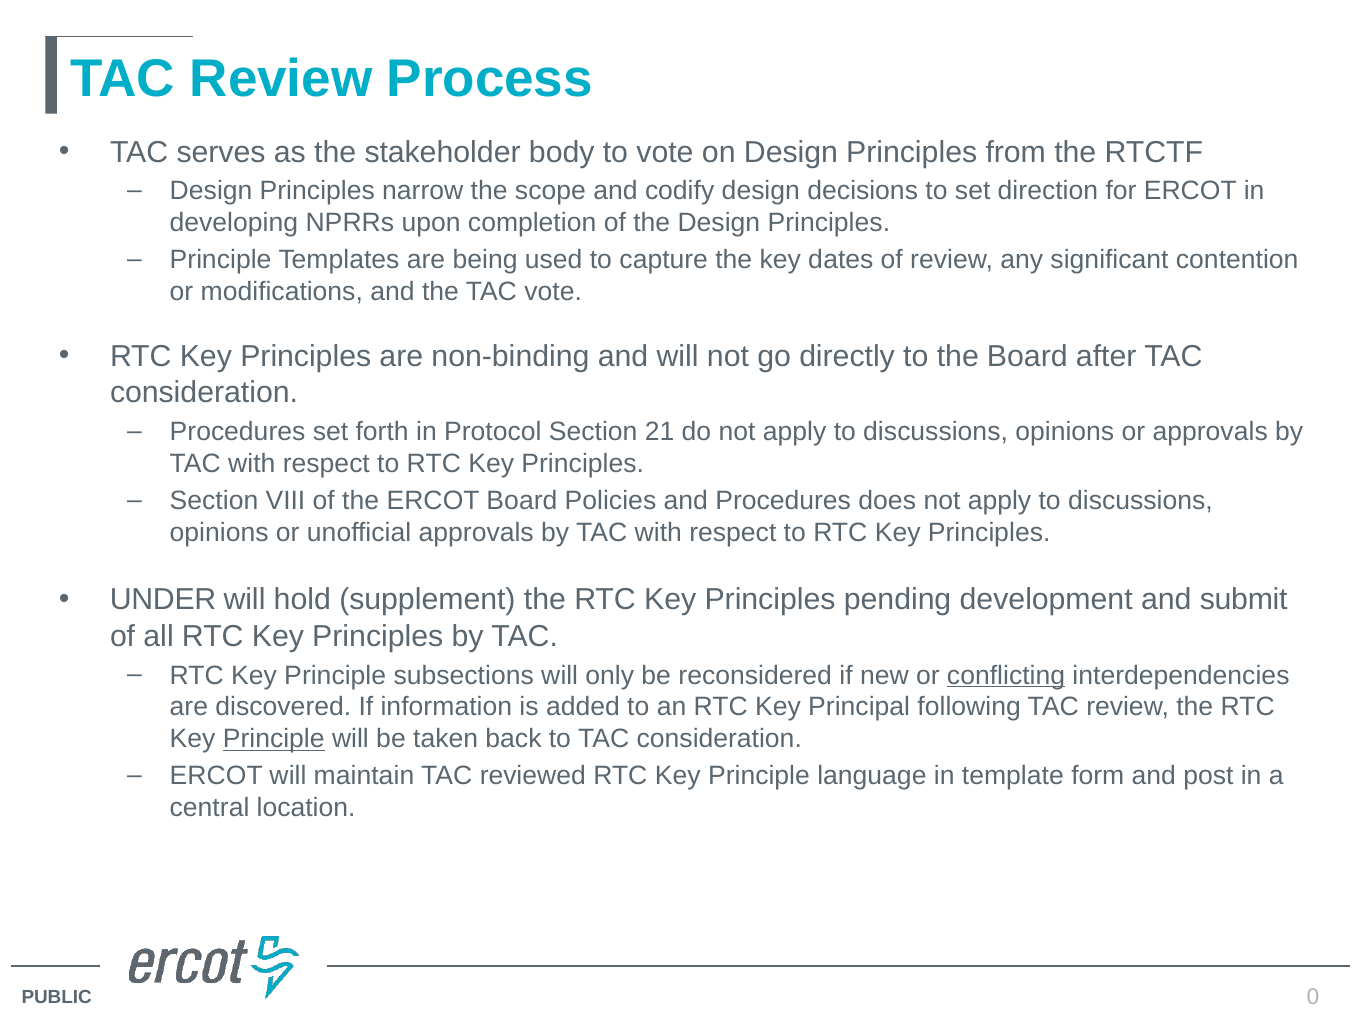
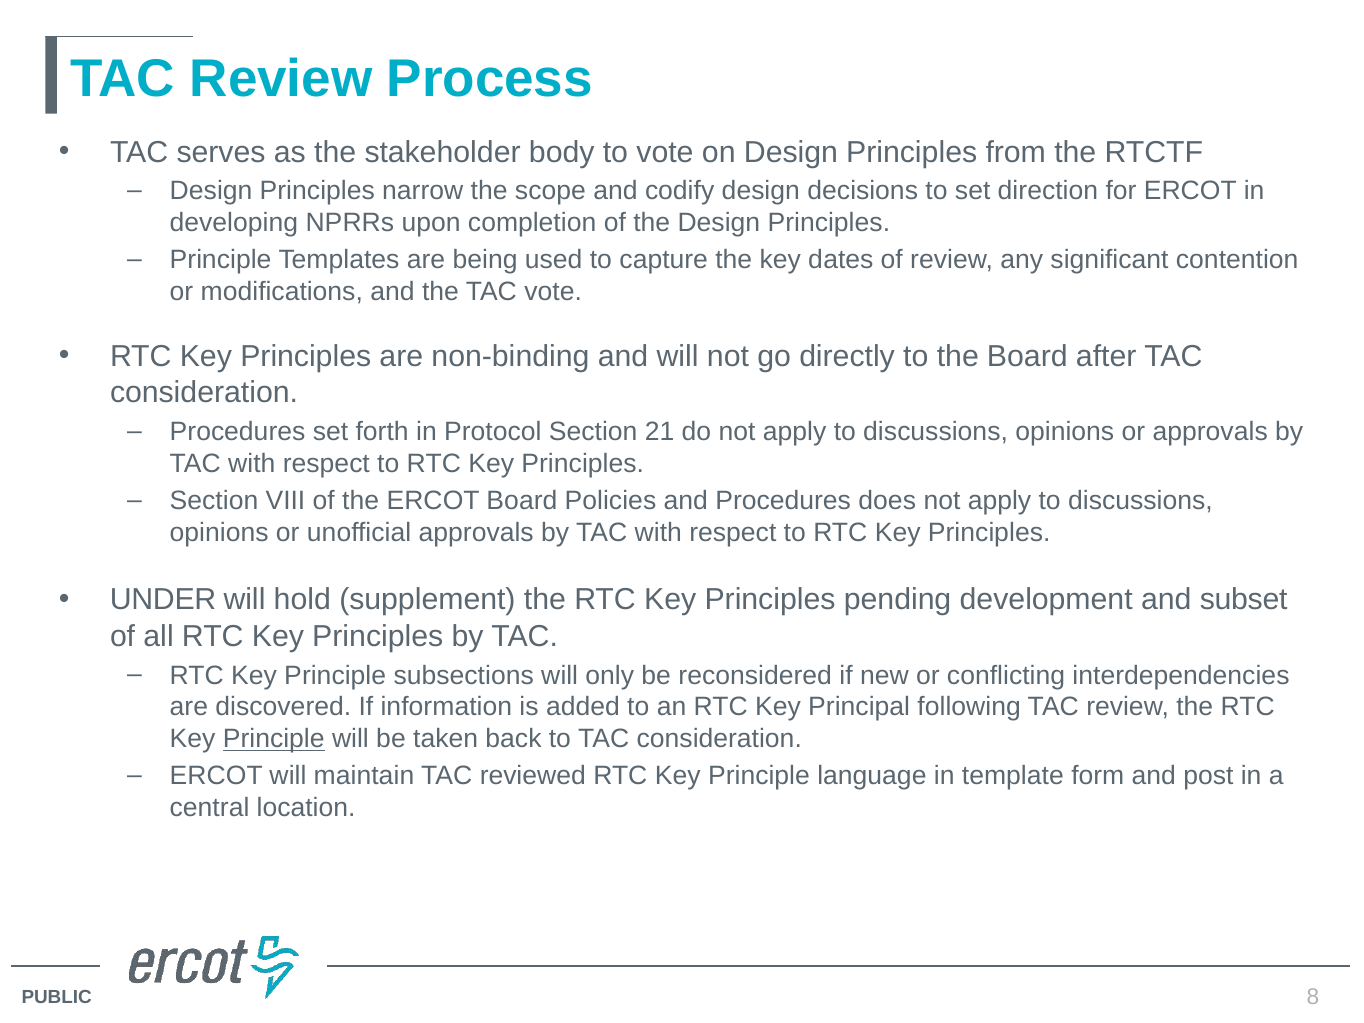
submit: submit -> subset
conflicting underline: present -> none
0: 0 -> 8
